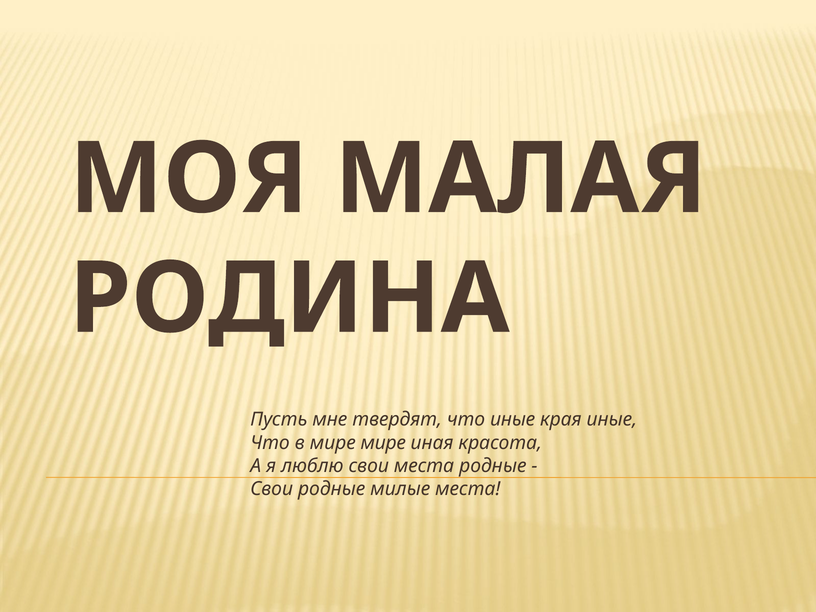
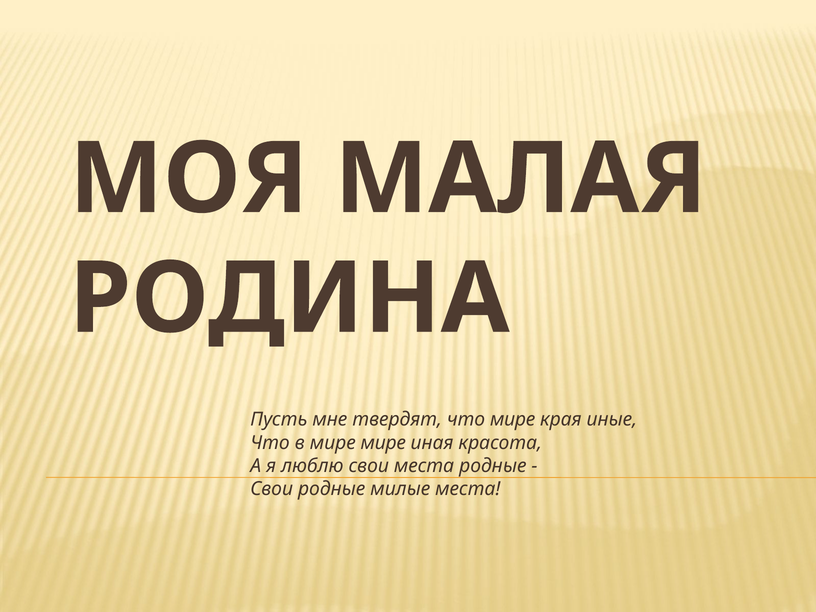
что иные: иные -> мире
